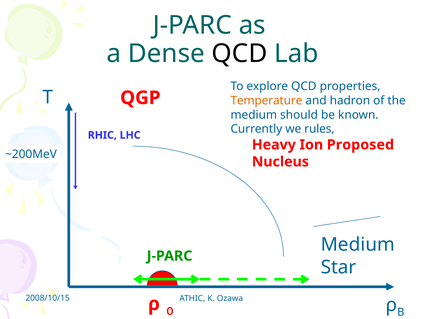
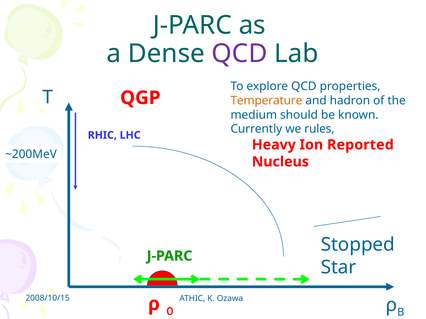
QCD at (240, 54) colour: black -> purple
Proposed: Proposed -> Reported
Medium at (358, 245): Medium -> Stopped
